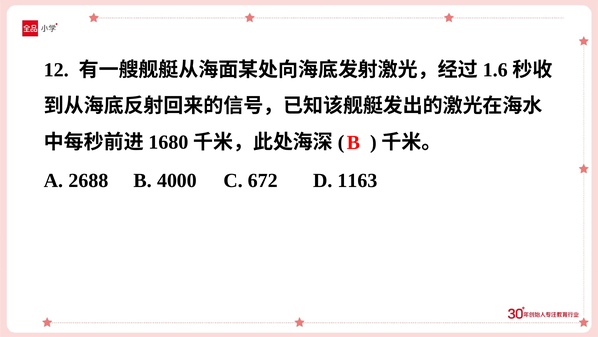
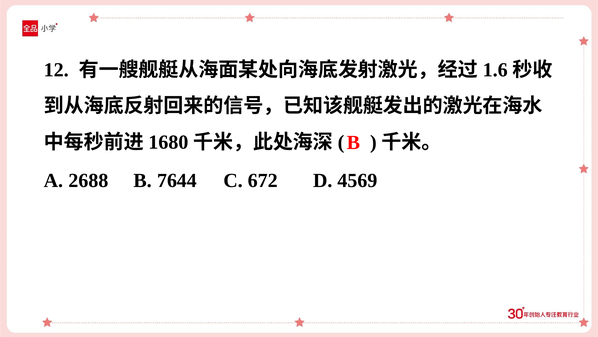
4000: 4000 -> 7644
1163: 1163 -> 4569
